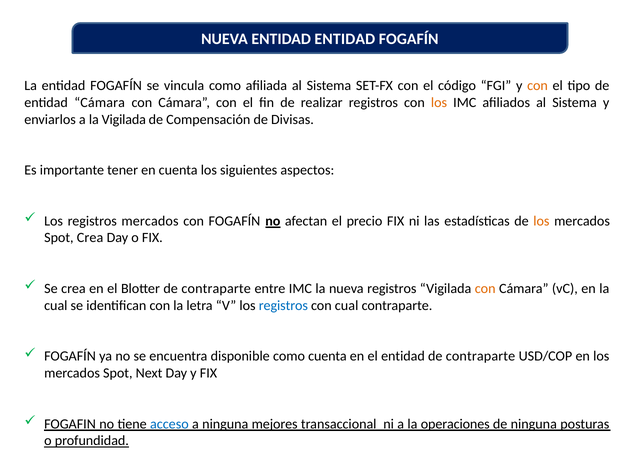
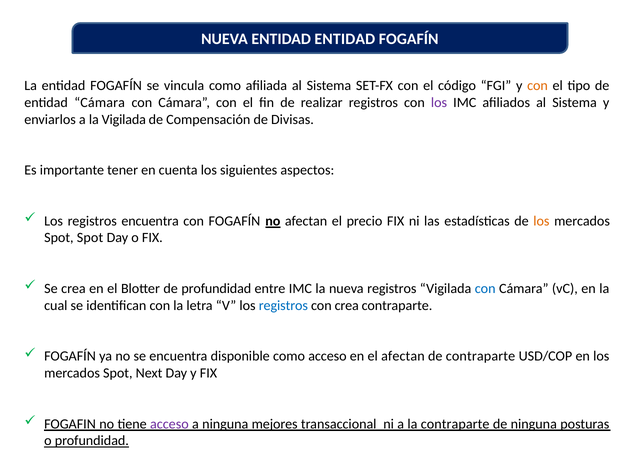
los at (439, 103) colour: orange -> purple
registros mercados: mercados -> encuentra
Spot Crea: Crea -> Spot
Blotter de contraparte: contraparte -> profundidad
con at (485, 289) colour: orange -> blue
con cual: cual -> crea
como cuenta: cuenta -> acceso
el entidad: entidad -> afectan
acceso at (169, 424) colour: blue -> purple
la operaciones: operaciones -> contraparte
